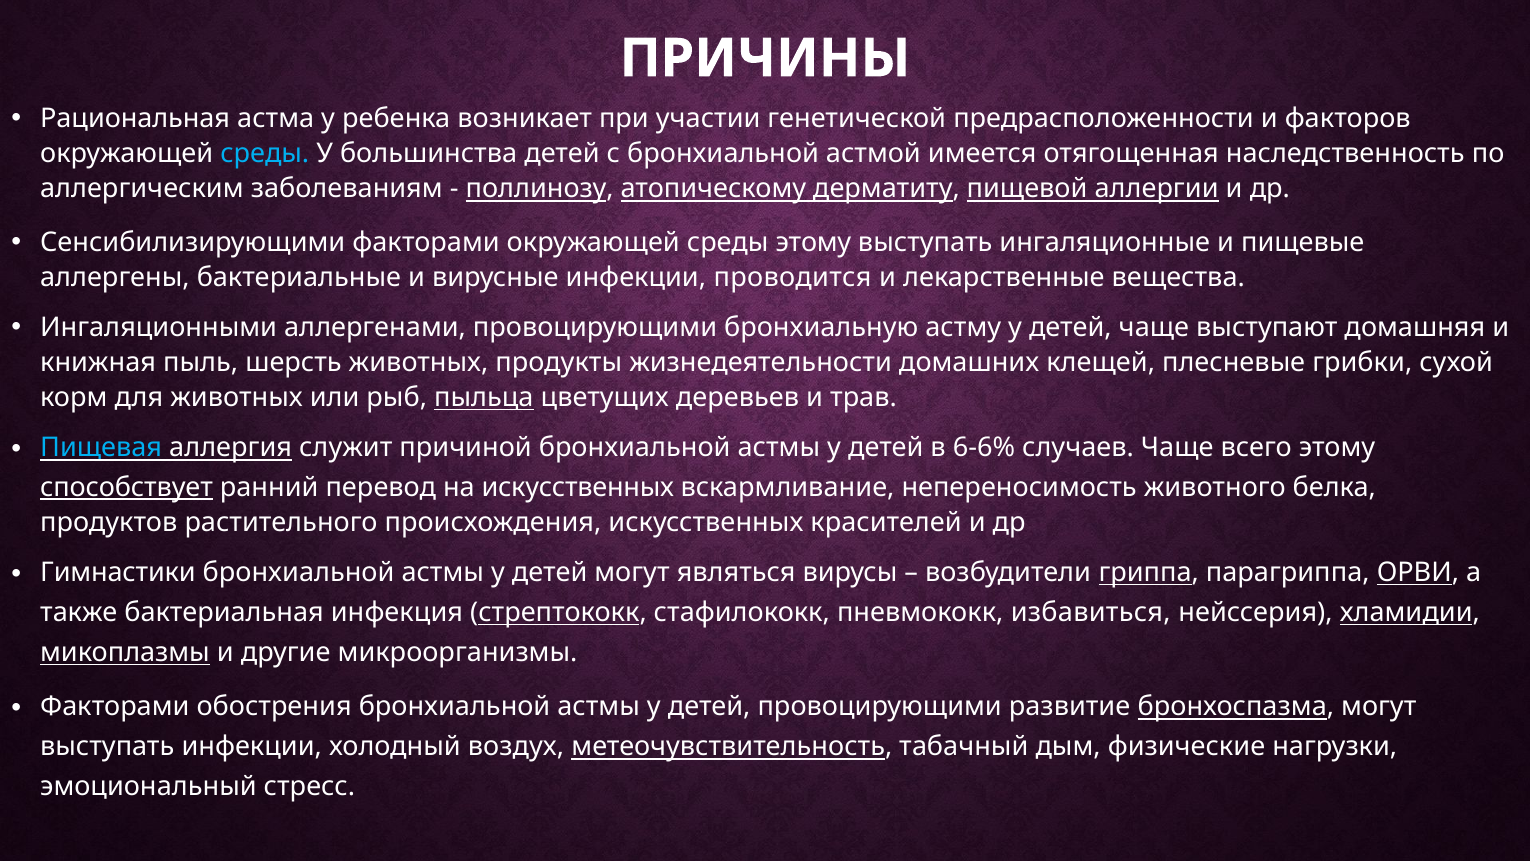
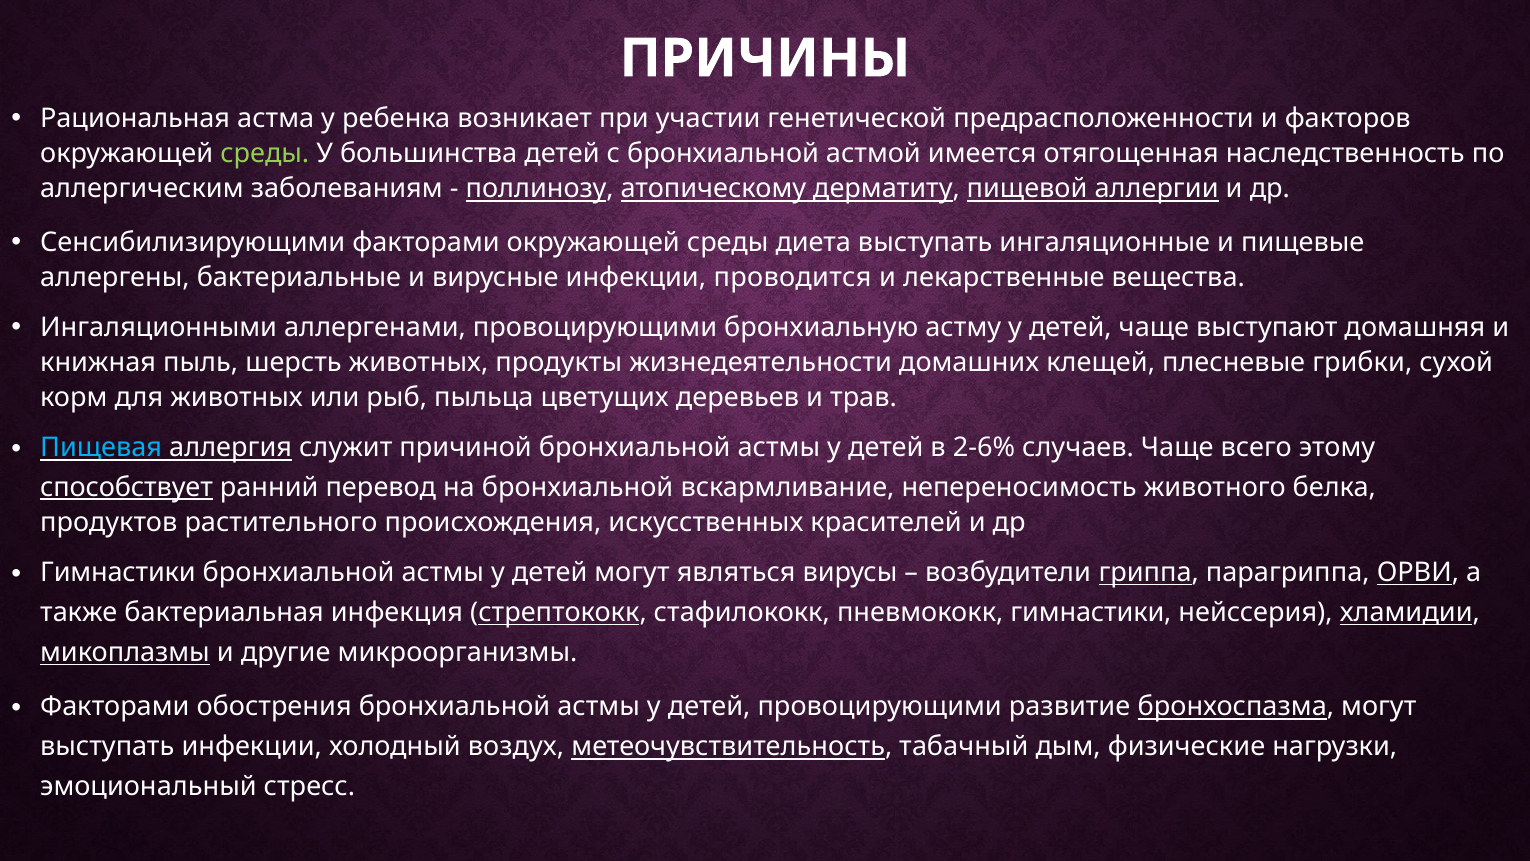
среды at (265, 153) colour: light blue -> light green
среды этому: этому -> диета
пыльца underline: present -> none
6-6%: 6-6% -> 2-6%
на искусственных: искусственных -> бронхиальной
пневмококк избавиться: избавиться -> гимнастики
